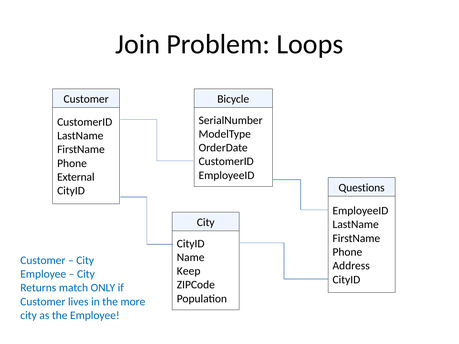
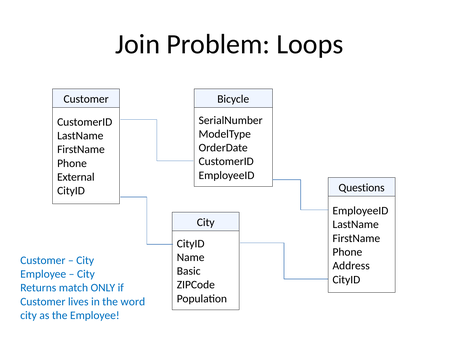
Keep: Keep -> Basic
more: more -> word
